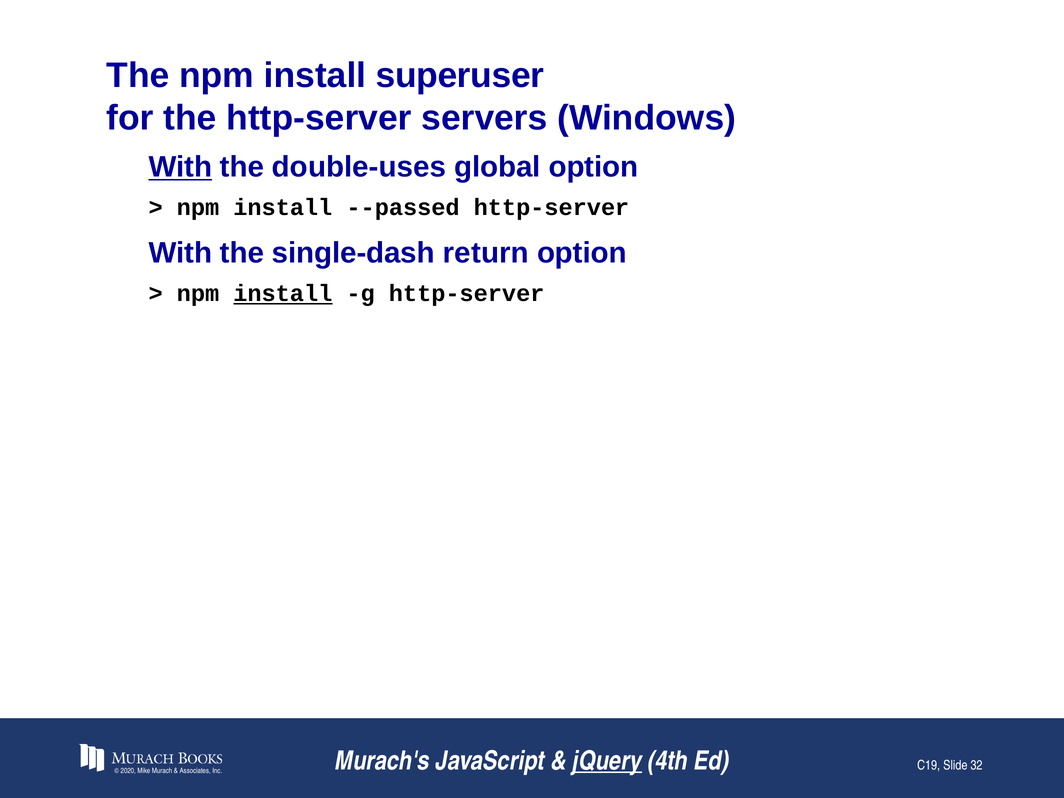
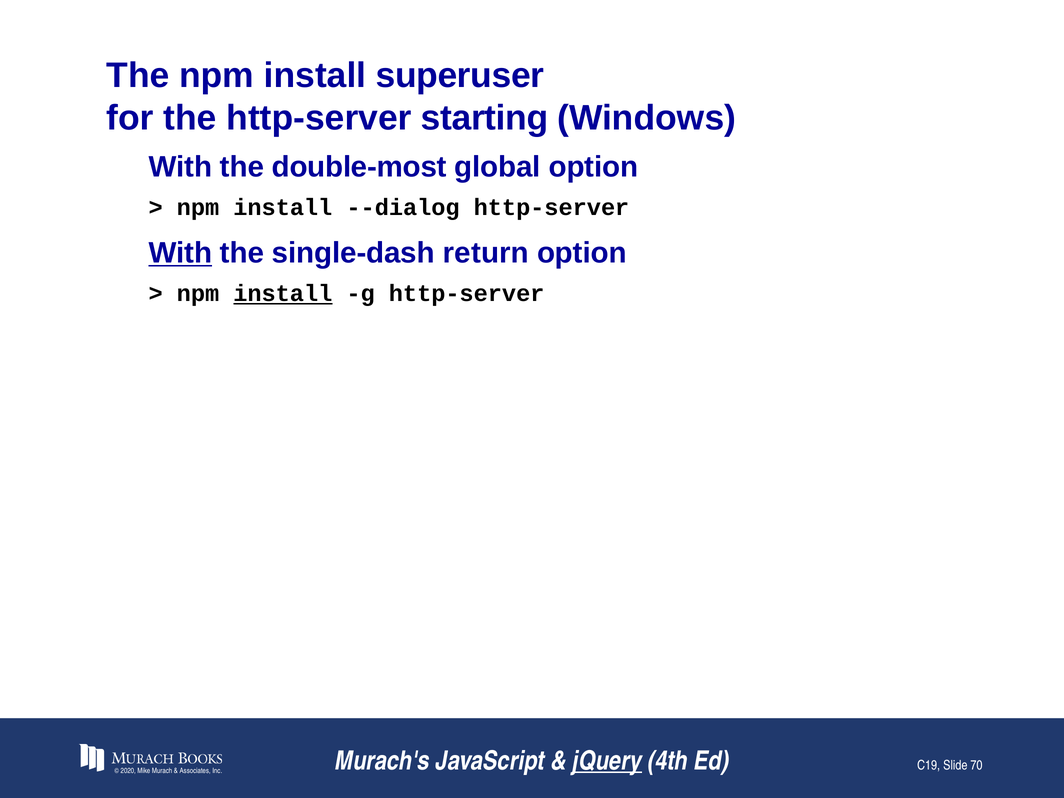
servers: servers -> starting
With at (180, 167) underline: present -> none
double-uses: double-uses -> double-most
--passed: --passed -> --dialog
With at (180, 253) underline: none -> present
32: 32 -> 70
